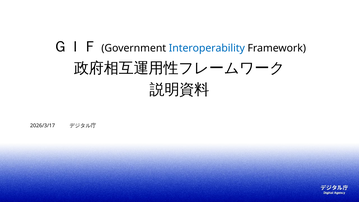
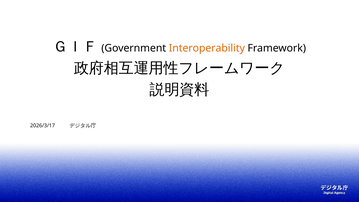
Interoperability colour: blue -> orange
